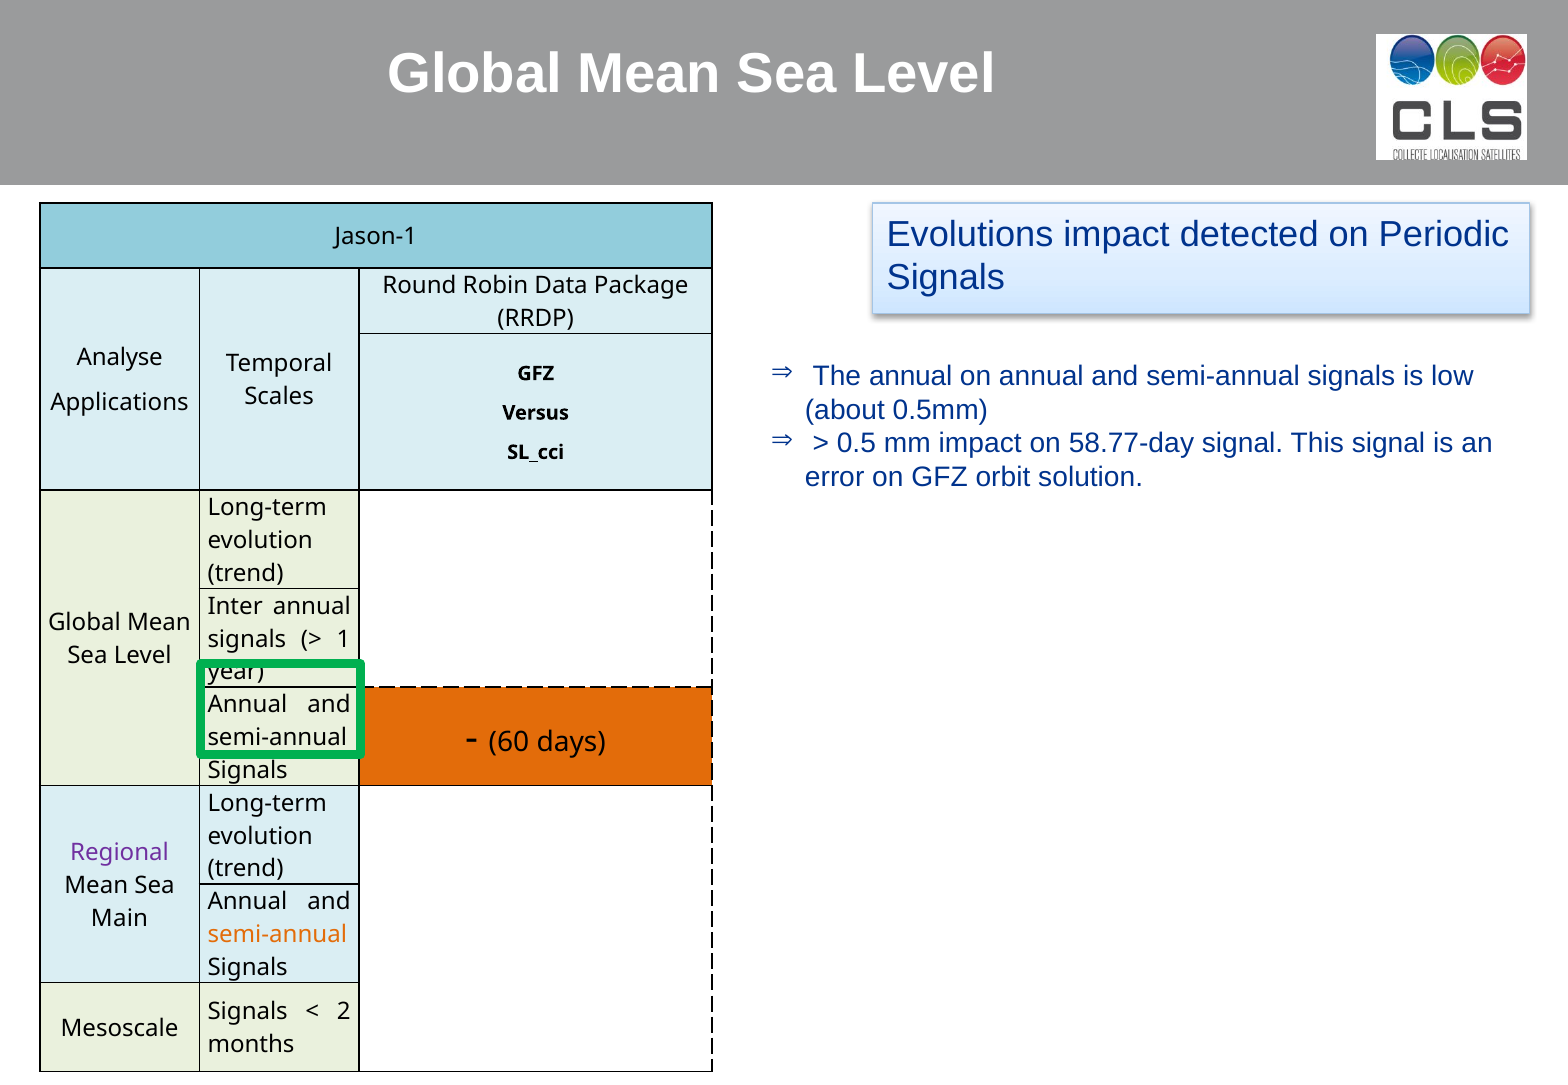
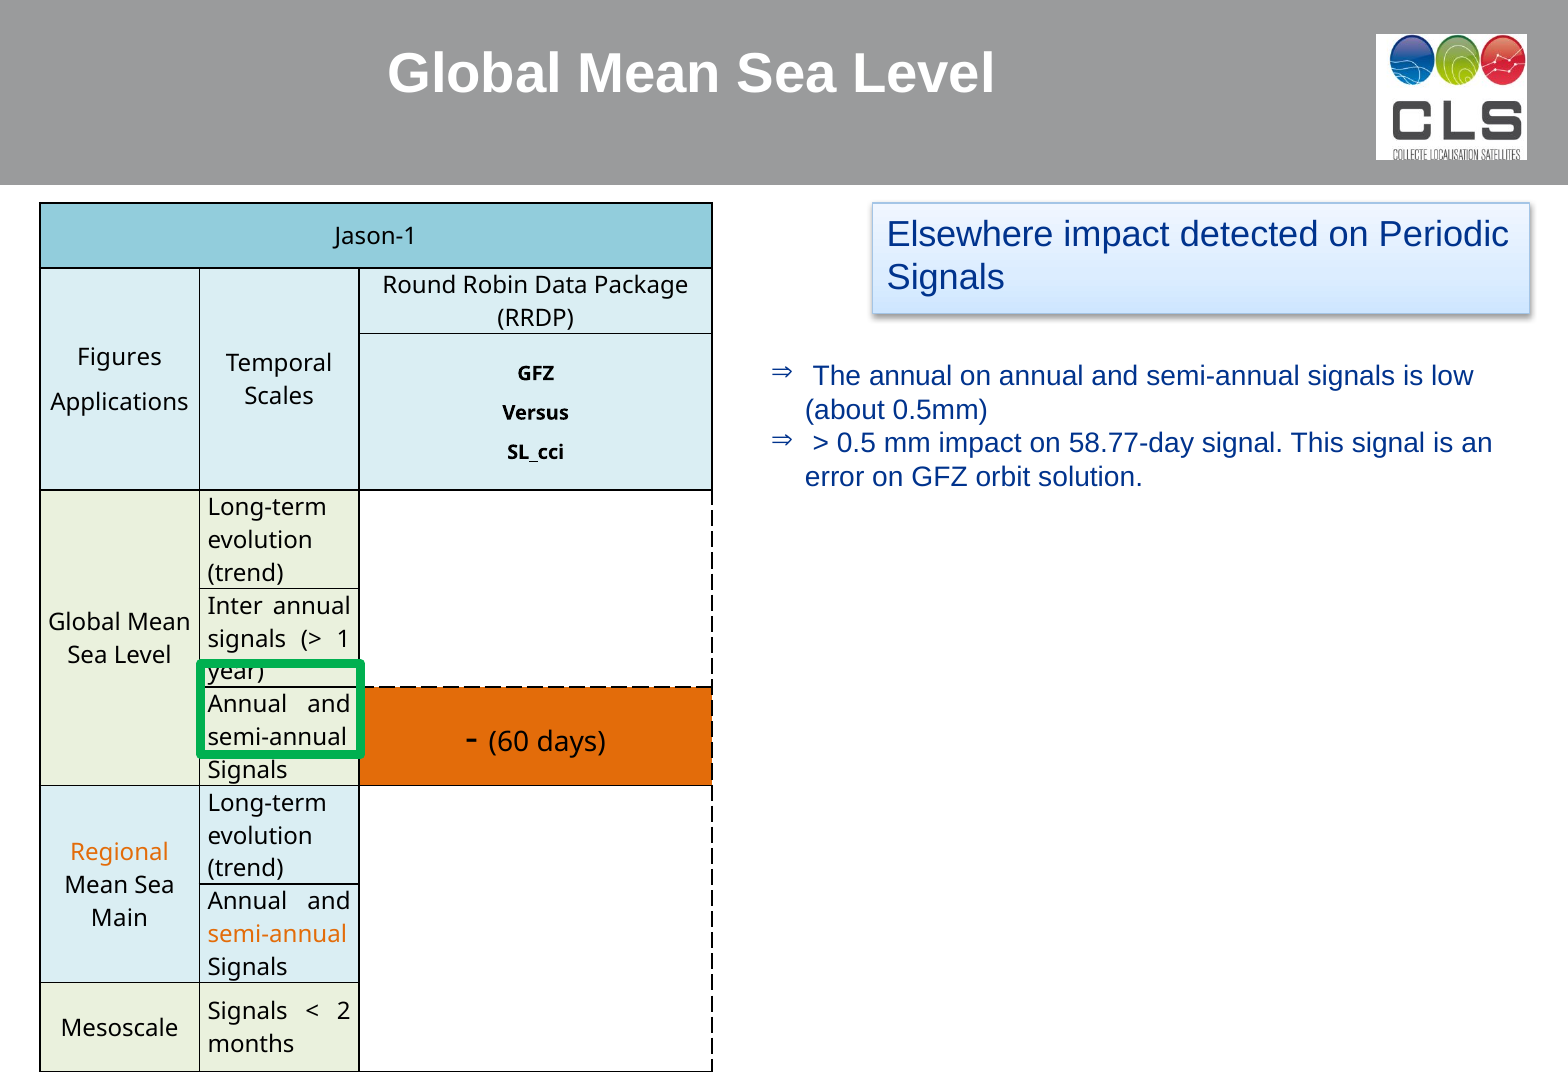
Evolutions: Evolutions -> Elsewhere
Analyse: Analyse -> Figures
Regional colour: purple -> orange
